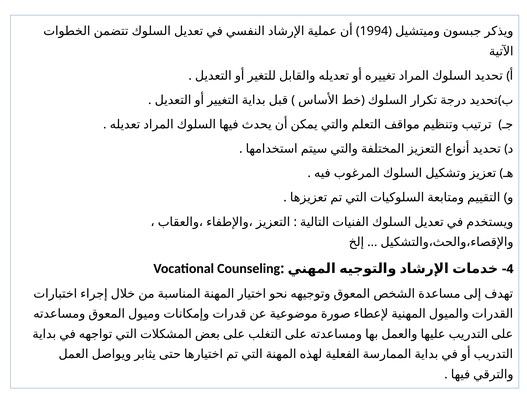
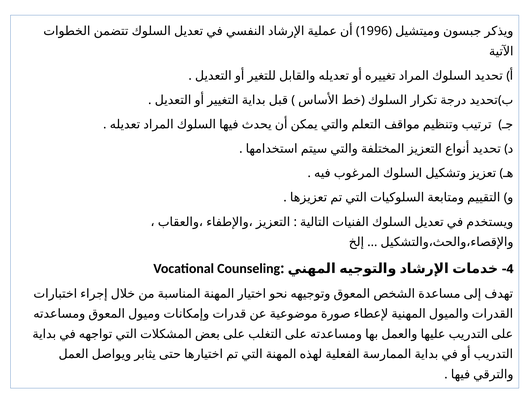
1994: 1994 -> 1996
